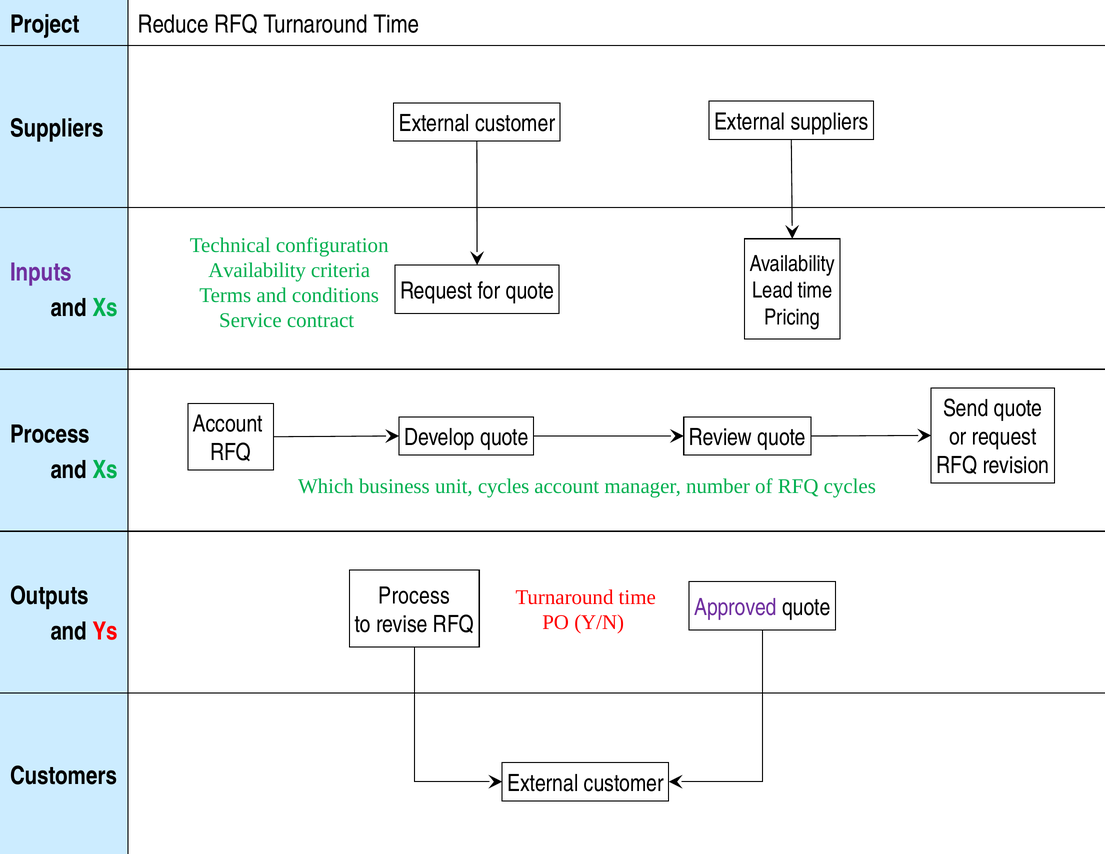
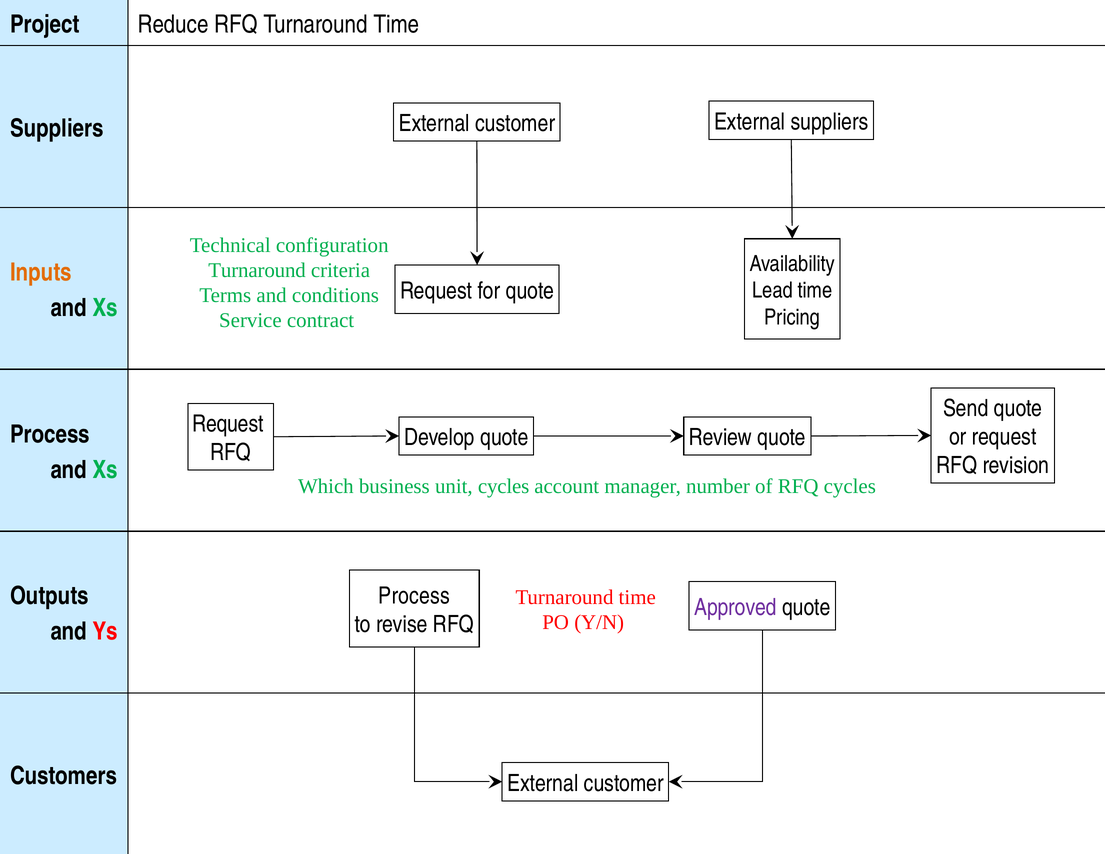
Availability at (257, 270): Availability -> Turnaround
Inputs colour: purple -> orange
Account at (228, 424): Account -> Request
